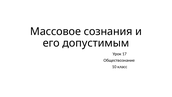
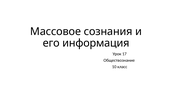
допустимым: допустимым -> информация
